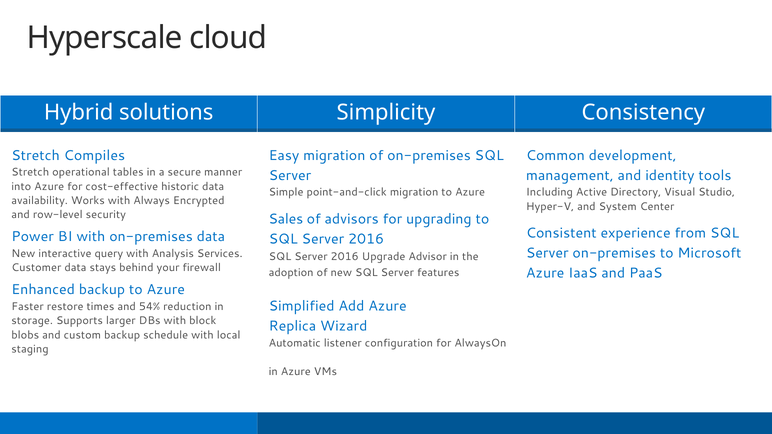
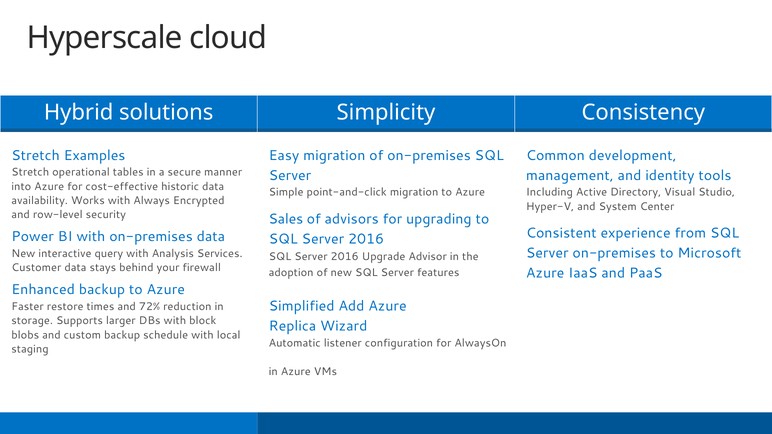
Compiles: Compiles -> Examples
54%: 54% -> 72%
